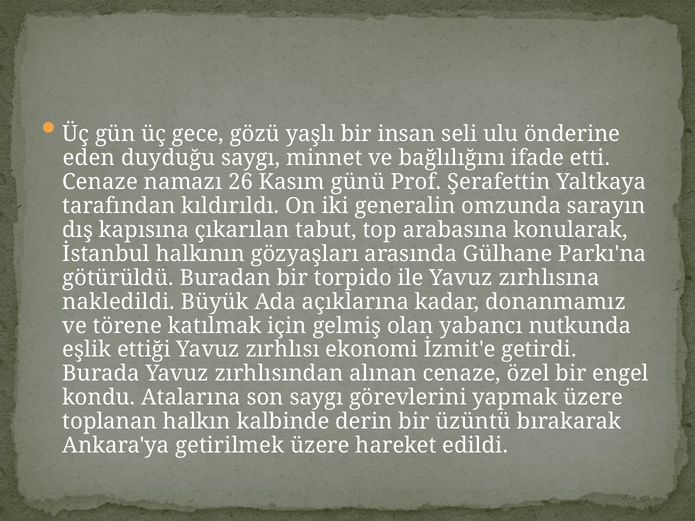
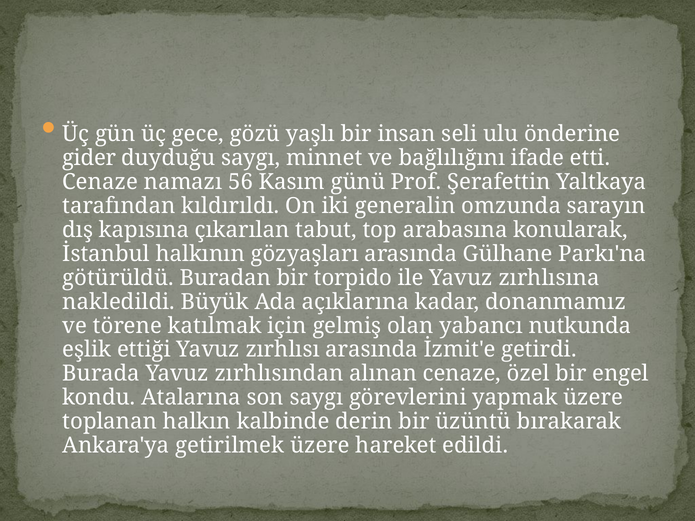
eden: eden -> gider
26: 26 -> 56
zırhlısı ekonomi: ekonomi -> arasında
